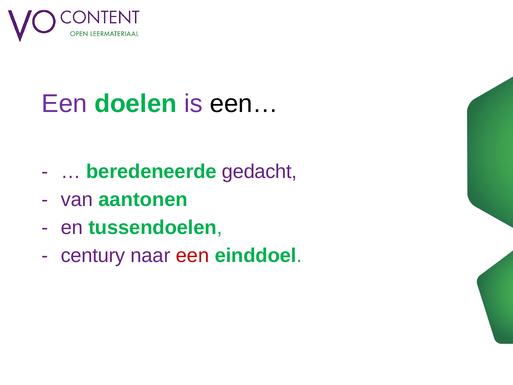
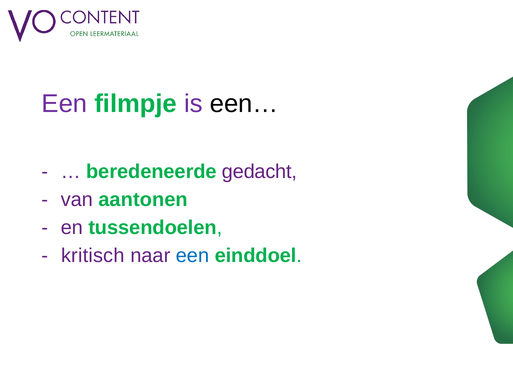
doelen: doelen -> filmpje
century: century -> kritisch
een at (192, 255) colour: red -> blue
